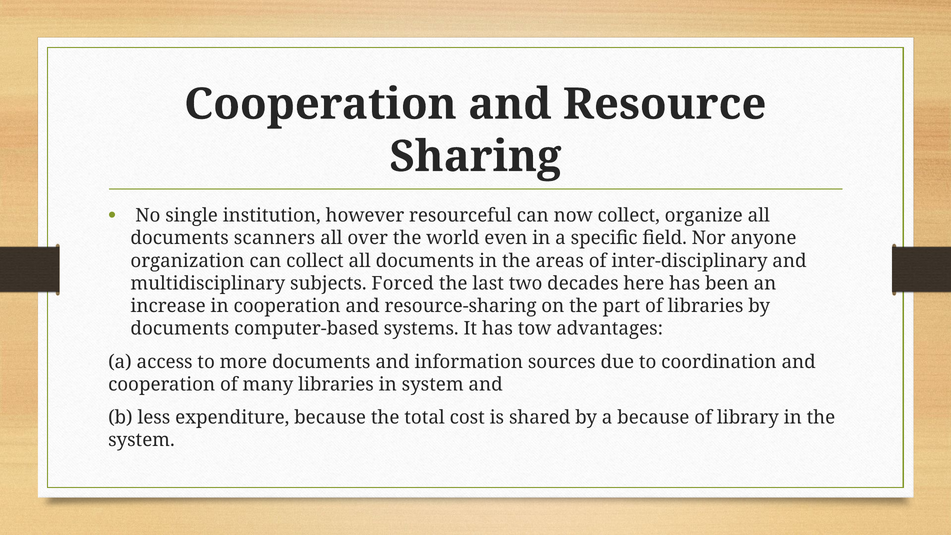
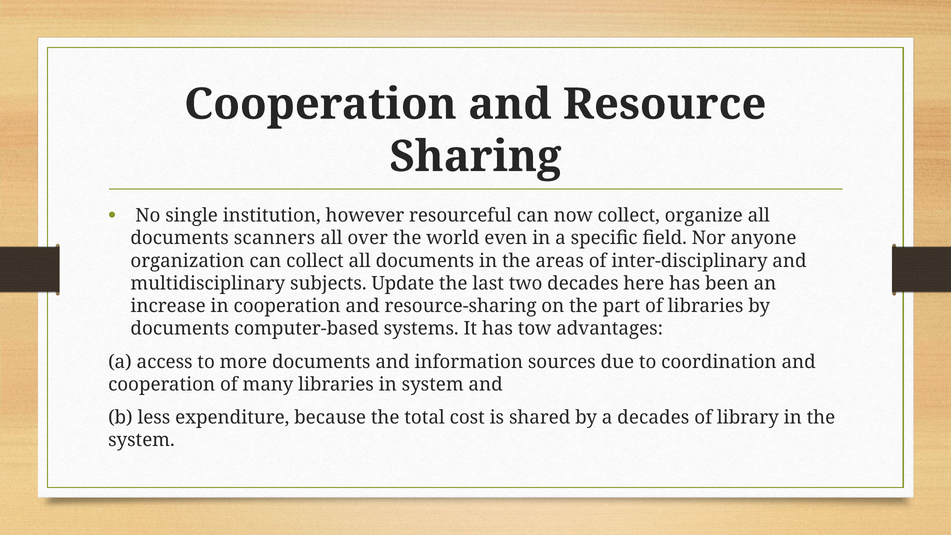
Forced: Forced -> Update
a because: because -> decades
